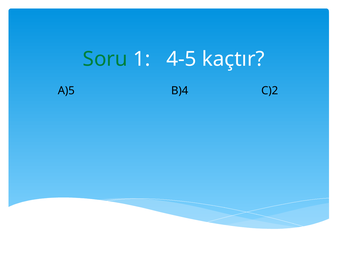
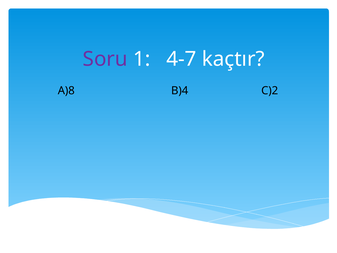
Soru colour: green -> purple
4-5: 4-5 -> 4-7
A)5: A)5 -> A)8
